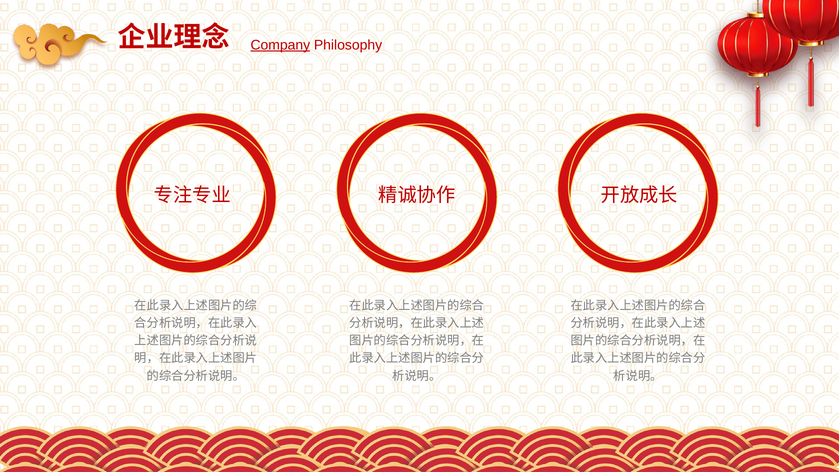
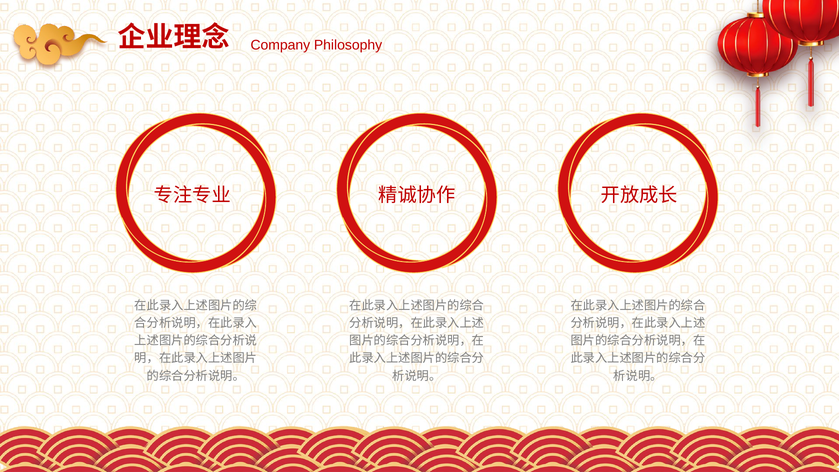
Company underline: present -> none
